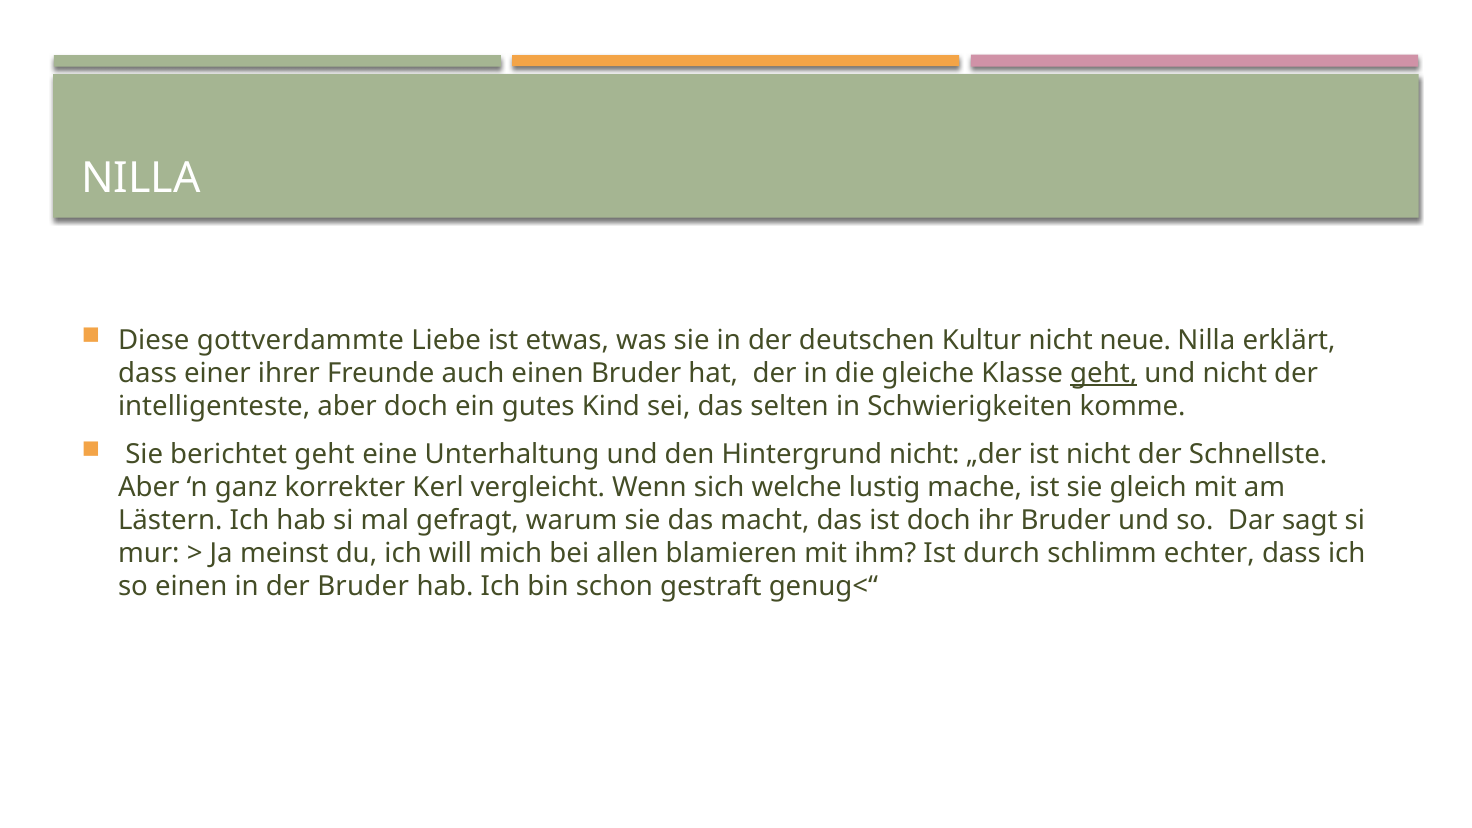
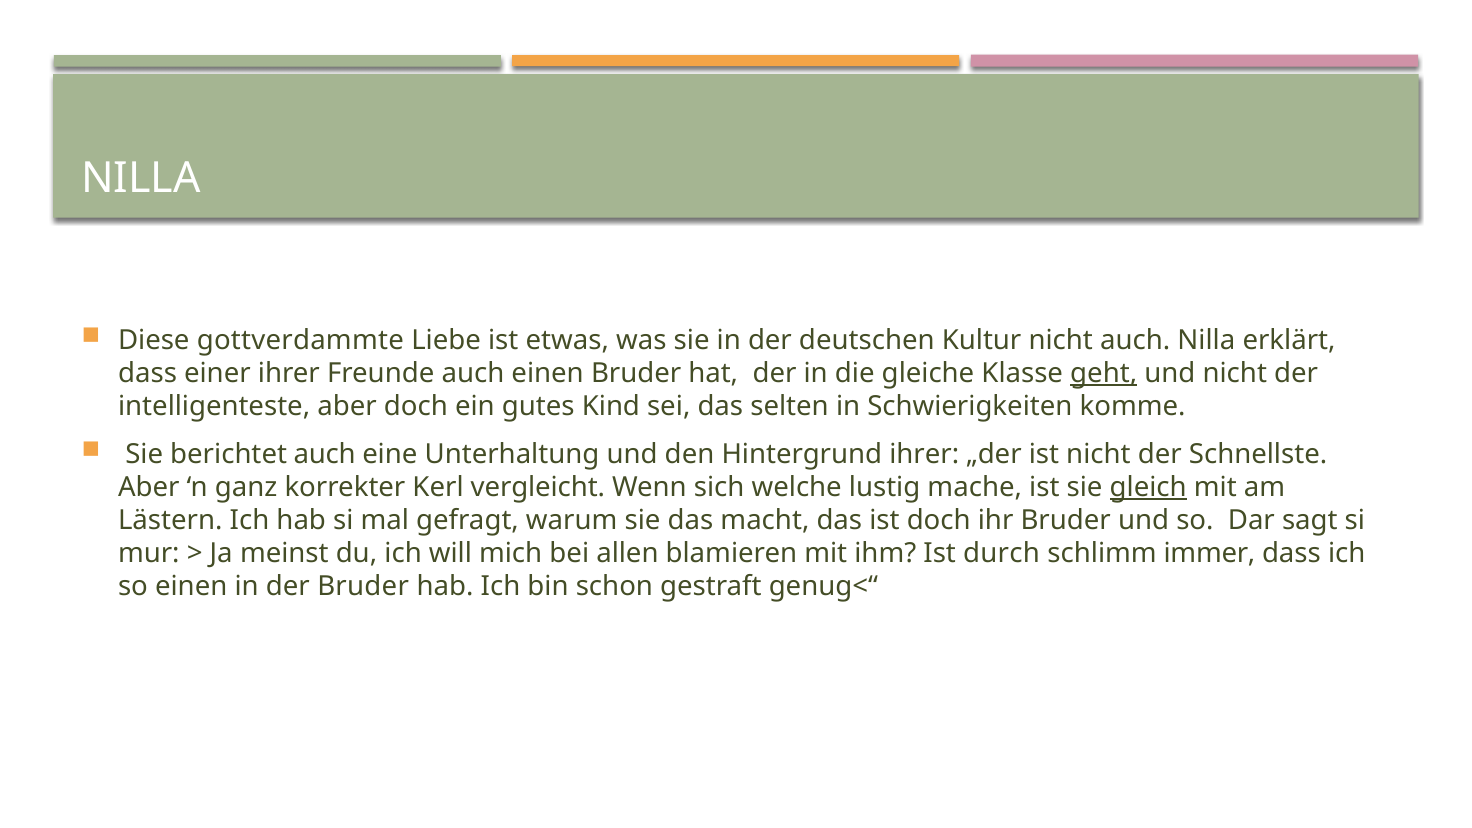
nicht neue: neue -> auch
berichtet geht: geht -> auch
Hintergrund nicht: nicht -> ihrer
gleich underline: none -> present
echter: echter -> immer
